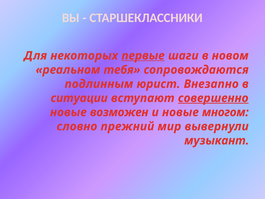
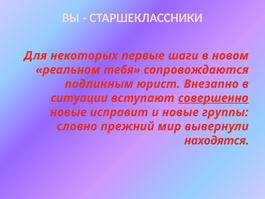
первые underline: present -> none
возможен: возможен -> исправит
многом: многом -> группы
музыкант: музыкант -> находятся
